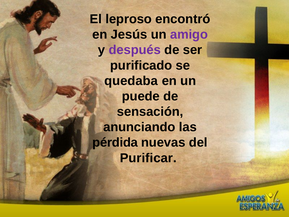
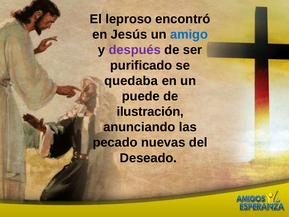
amigo colour: purple -> blue
sensación: sensación -> ilustración
pérdida: pérdida -> pecado
Purificar: Purificar -> Deseado
